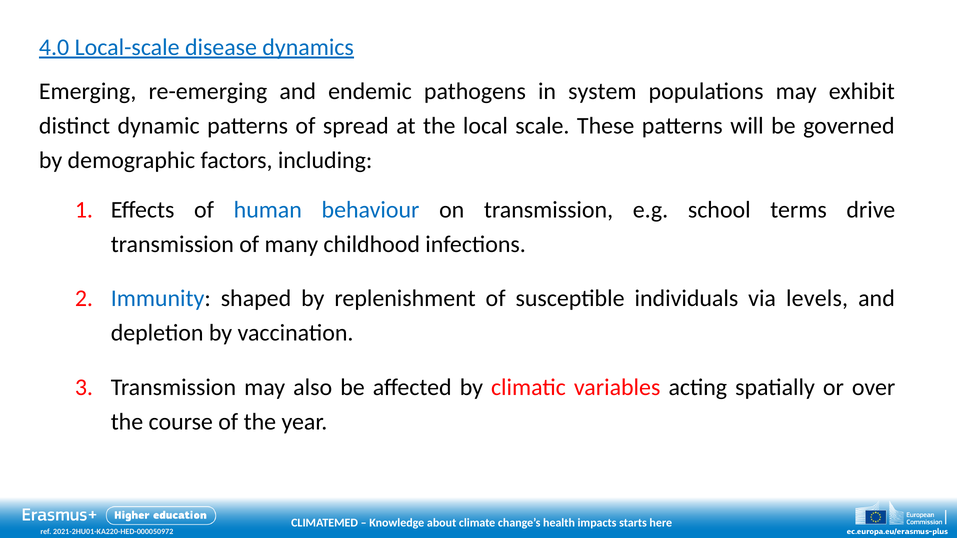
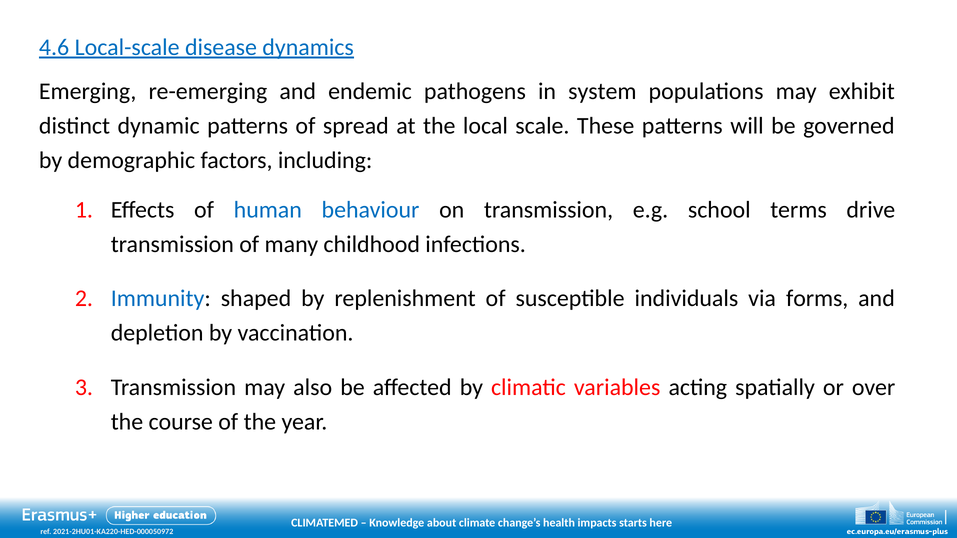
4.0: 4.0 -> 4.6
levels: levels -> forms
